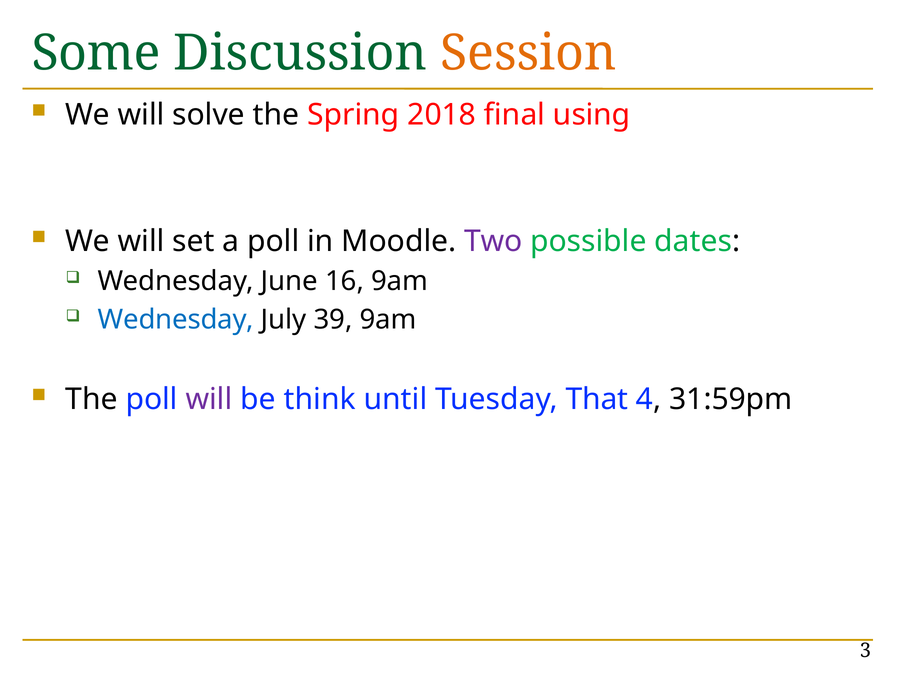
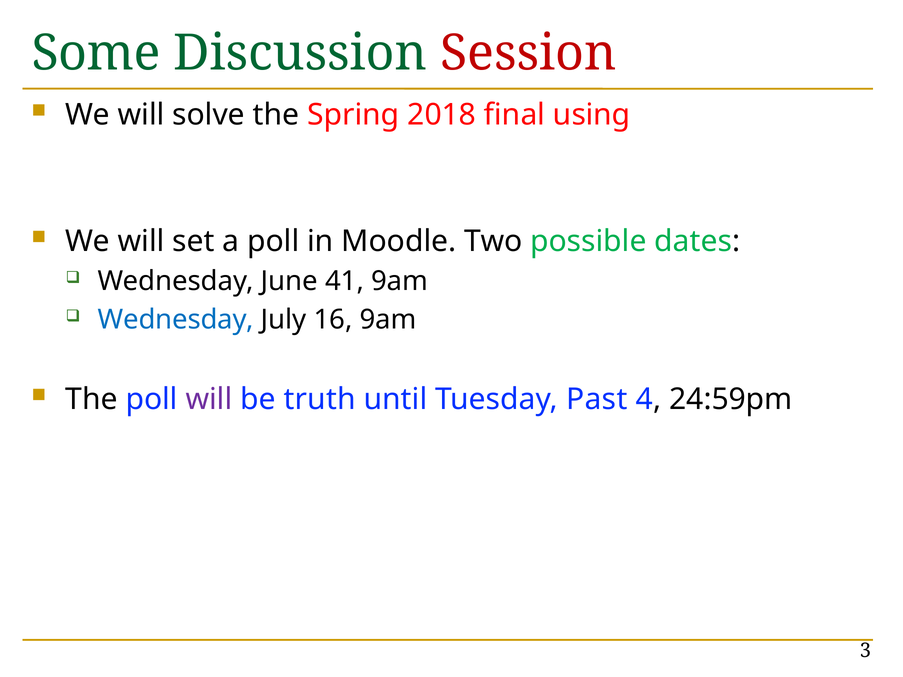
Session colour: orange -> red
Two colour: purple -> black
16: 16 -> 41
39: 39 -> 16
think: think -> truth
That: That -> Past
31:59pm: 31:59pm -> 24:59pm
